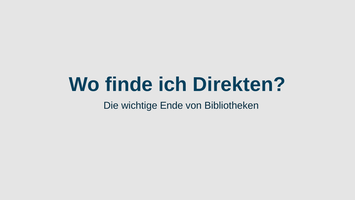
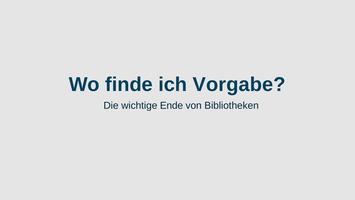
Direkten: Direkten -> Vorgabe
